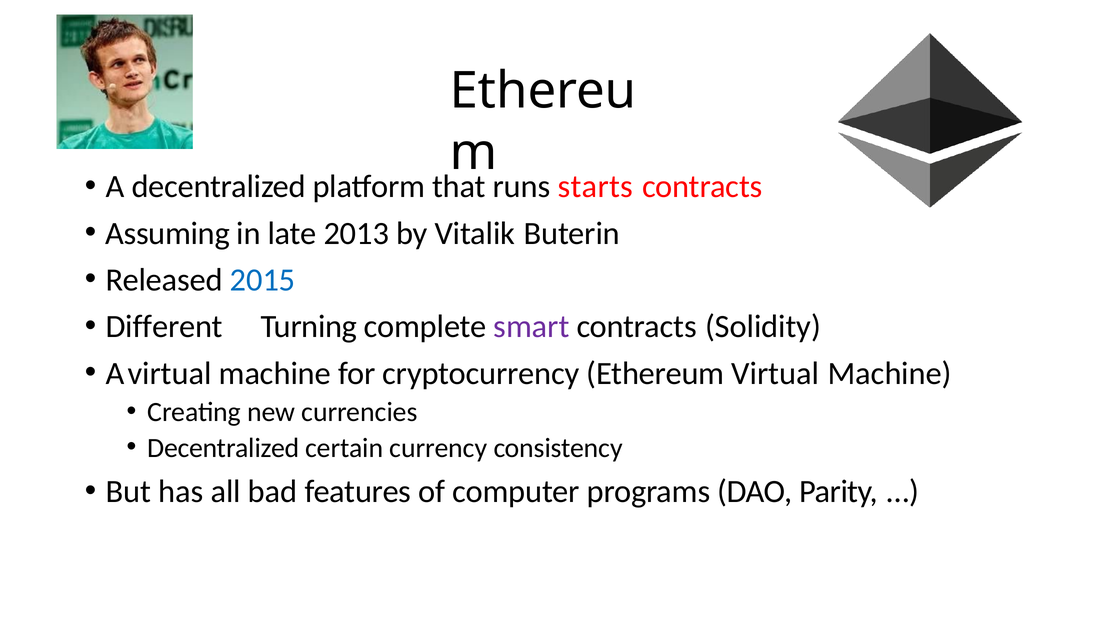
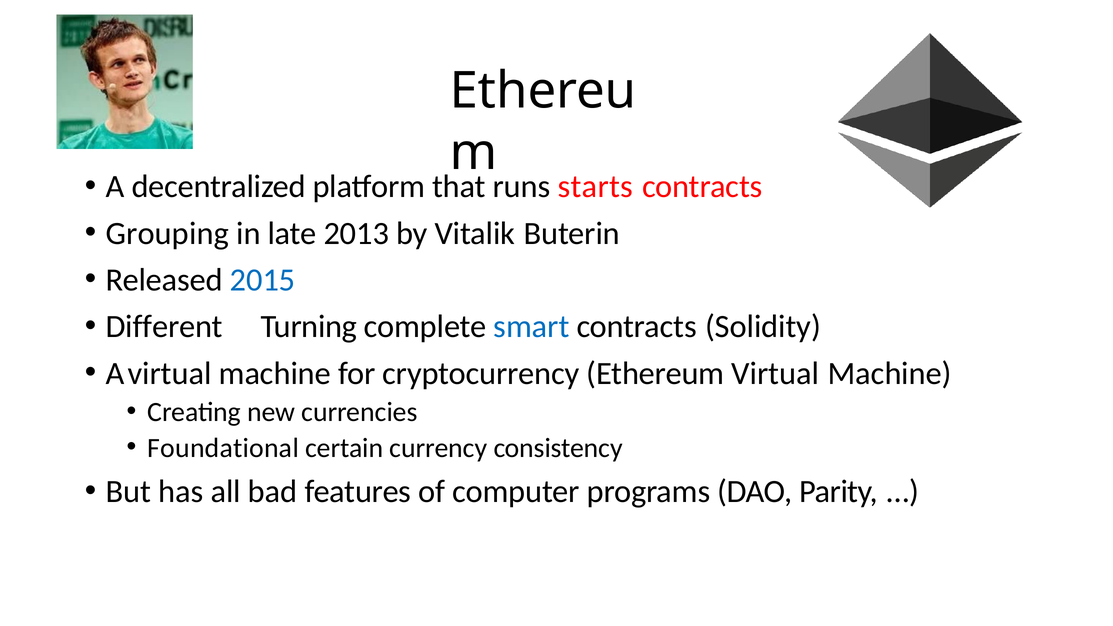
Assuming: Assuming -> Grouping
smart colour: purple -> blue
Decentralized at (223, 448): Decentralized -> Foundational
